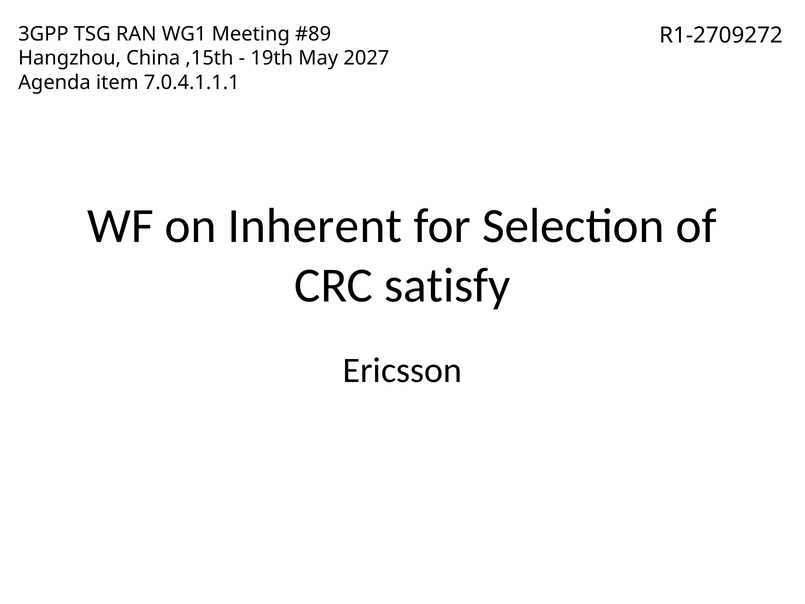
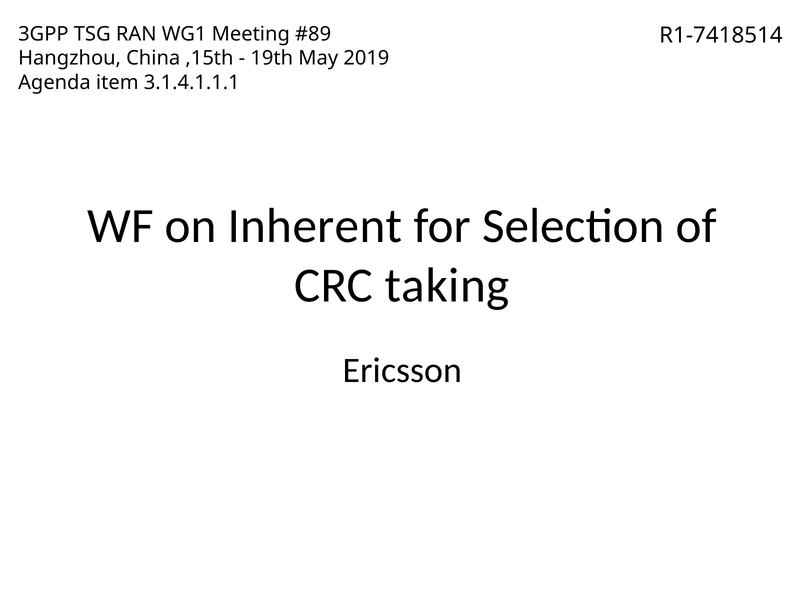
R1-2709272: R1-2709272 -> R1-7418514
2027: 2027 -> 2019
7.0.4.1.1.1: 7.0.4.1.1.1 -> 3.1.4.1.1.1
satisfy: satisfy -> taking
